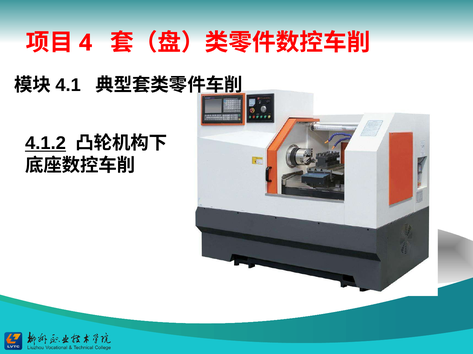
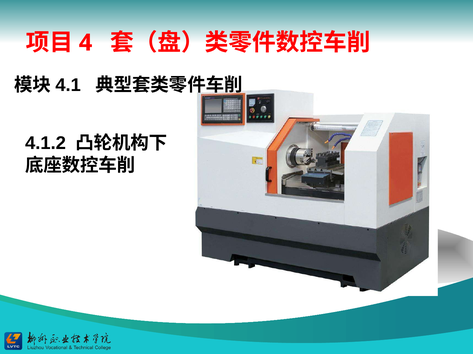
4.1.2 underline: present -> none
